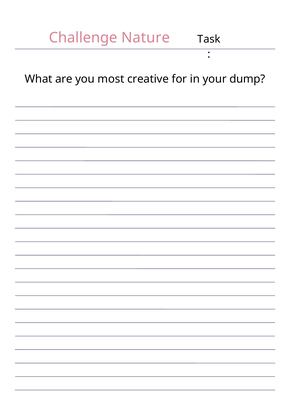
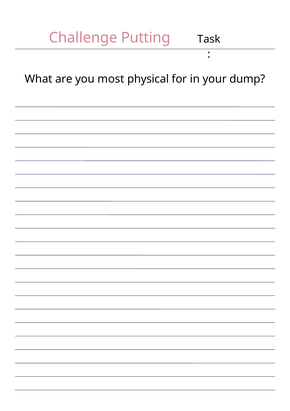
Nature: Nature -> Putting
creative: creative -> physical
